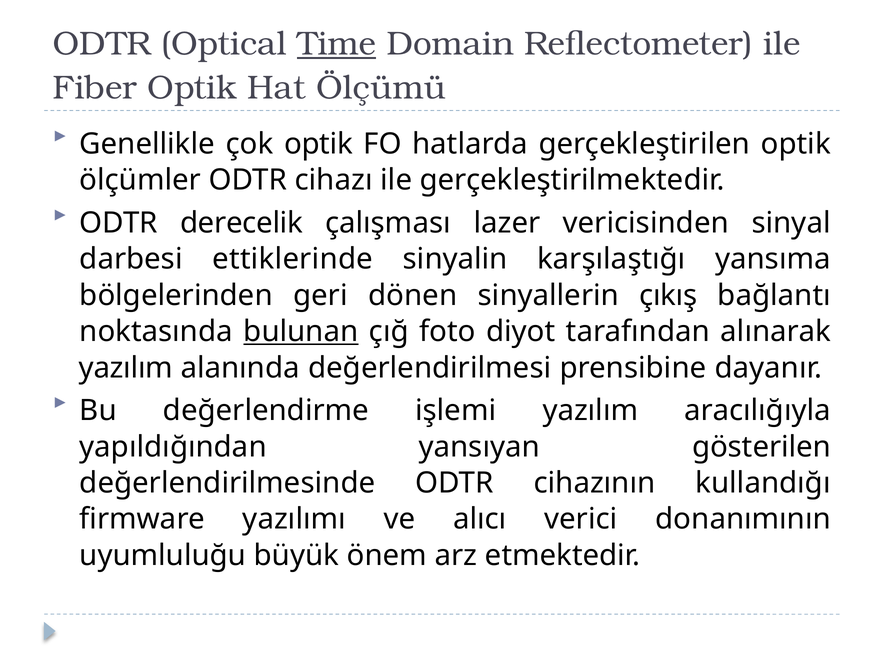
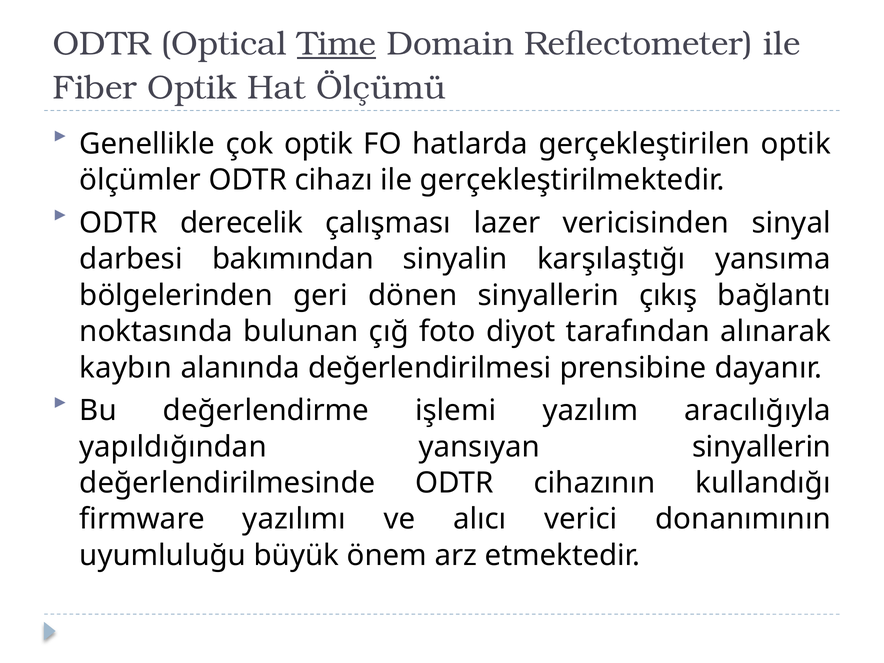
ettiklerinde: ettiklerinde -> bakımından
bulunan underline: present -> none
yazılım at (126, 368): yazılım -> kaybın
yansıyan gösterilen: gösterilen -> sinyallerin
